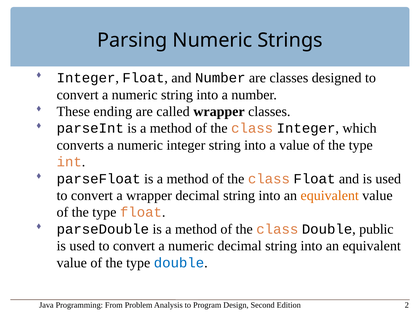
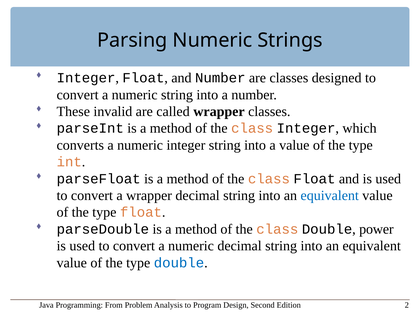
ending: ending -> invalid
equivalent at (330, 196) colour: orange -> blue
public: public -> power
